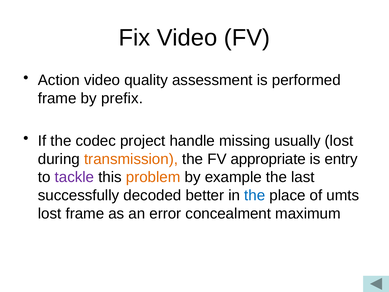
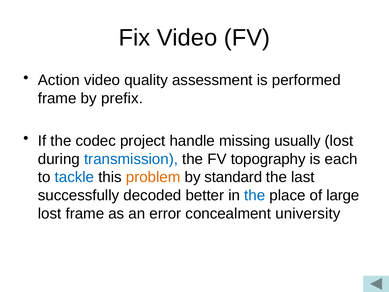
transmission colour: orange -> blue
appropriate: appropriate -> topography
entry: entry -> each
tackle colour: purple -> blue
example: example -> standard
umts: umts -> large
maximum: maximum -> university
